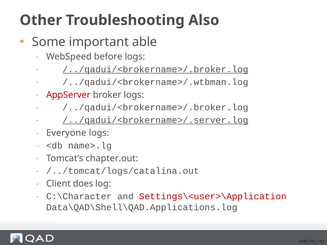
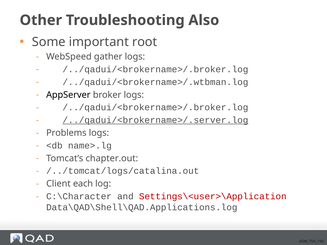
able: able -> root
before: before -> gather
/../qadui/<brokername>/.broker.log at (155, 69) underline: present -> none
AppServer colour: red -> black
Everyone: Everyone -> Problems
does: does -> each
